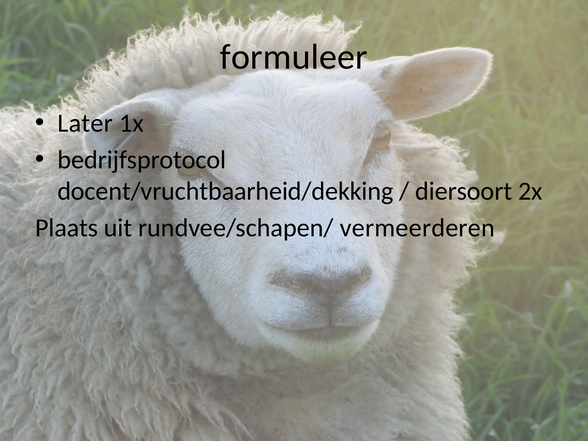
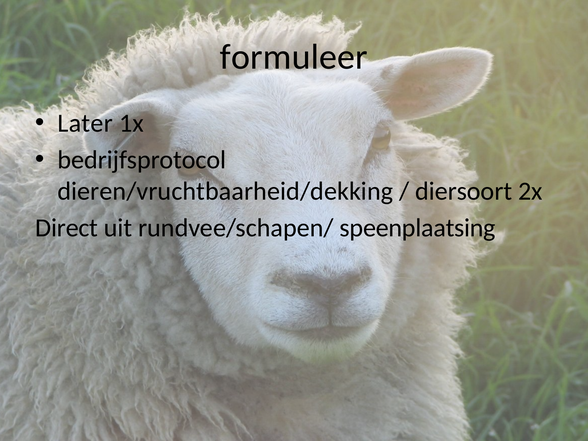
docent/vruchtbaarheid/dekking: docent/vruchtbaarheid/dekking -> dieren/vruchtbaarheid/dekking
Plaats: Plaats -> Direct
vermeerderen: vermeerderen -> speenplaatsing
